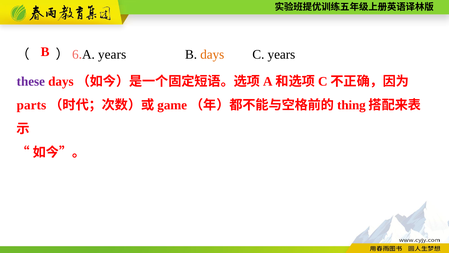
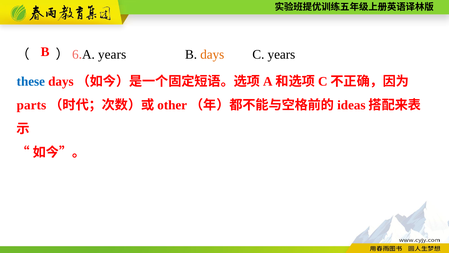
these colour: purple -> blue
game: game -> other
thing: thing -> ideas
